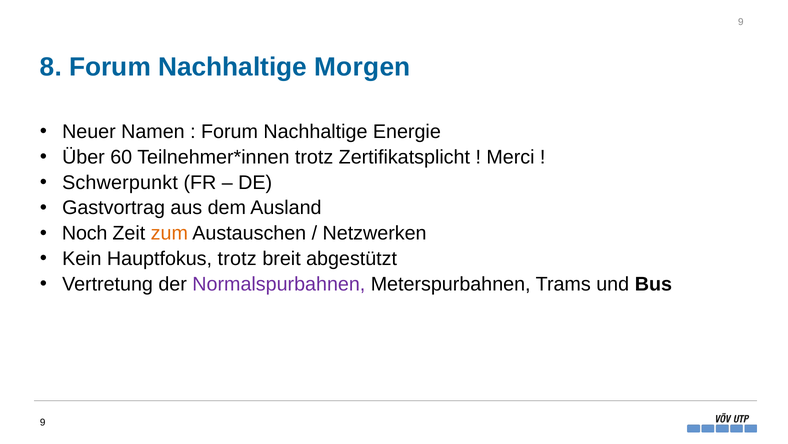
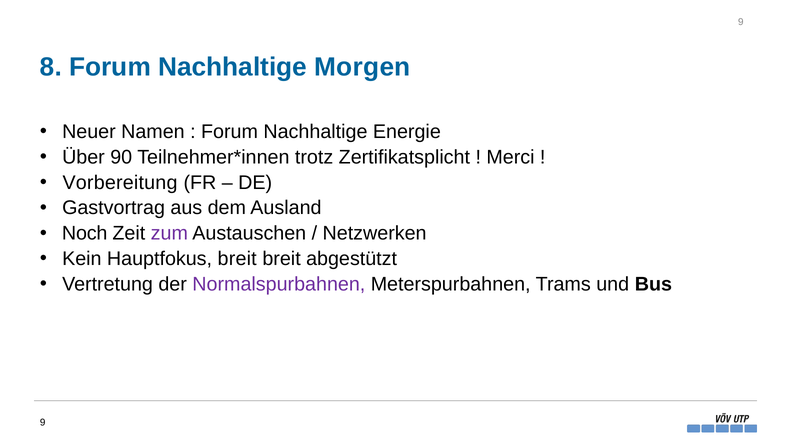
60: 60 -> 90
Schwerpunkt: Schwerpunkt -> Vorbereitung
zum colour: orange -> purple
Hauptfokus trotz: trotz -> breit
